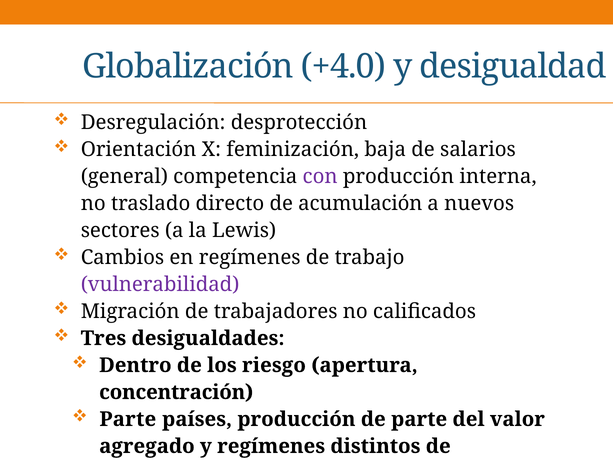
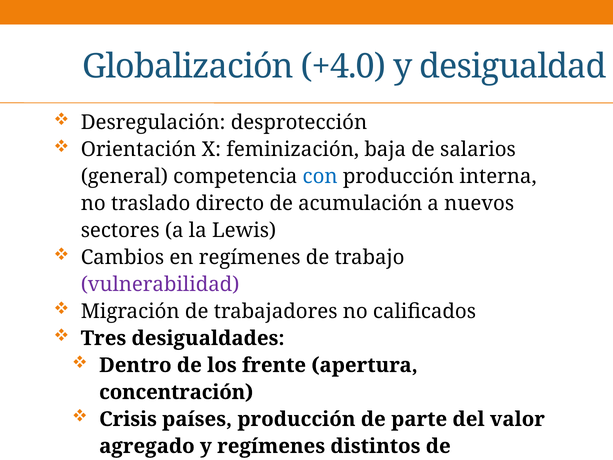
con colour: purple -> blue
riesgo: riesgo -> frente
Parte at (128, 419): Parte -> Crisis
